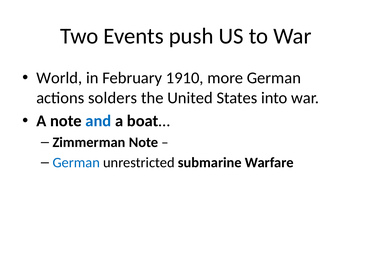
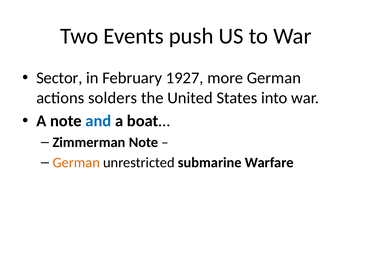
World: World -> Sector
1910: 1910 -> 1927
German at (76, 163) colour: blue -> orange
